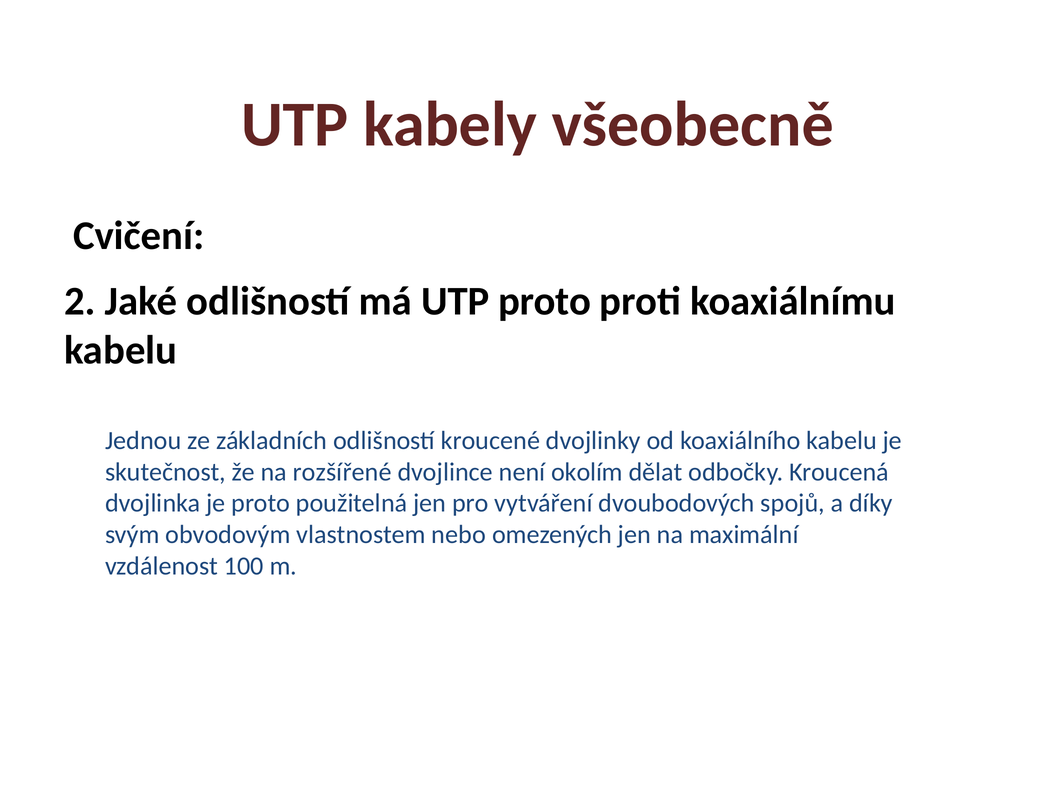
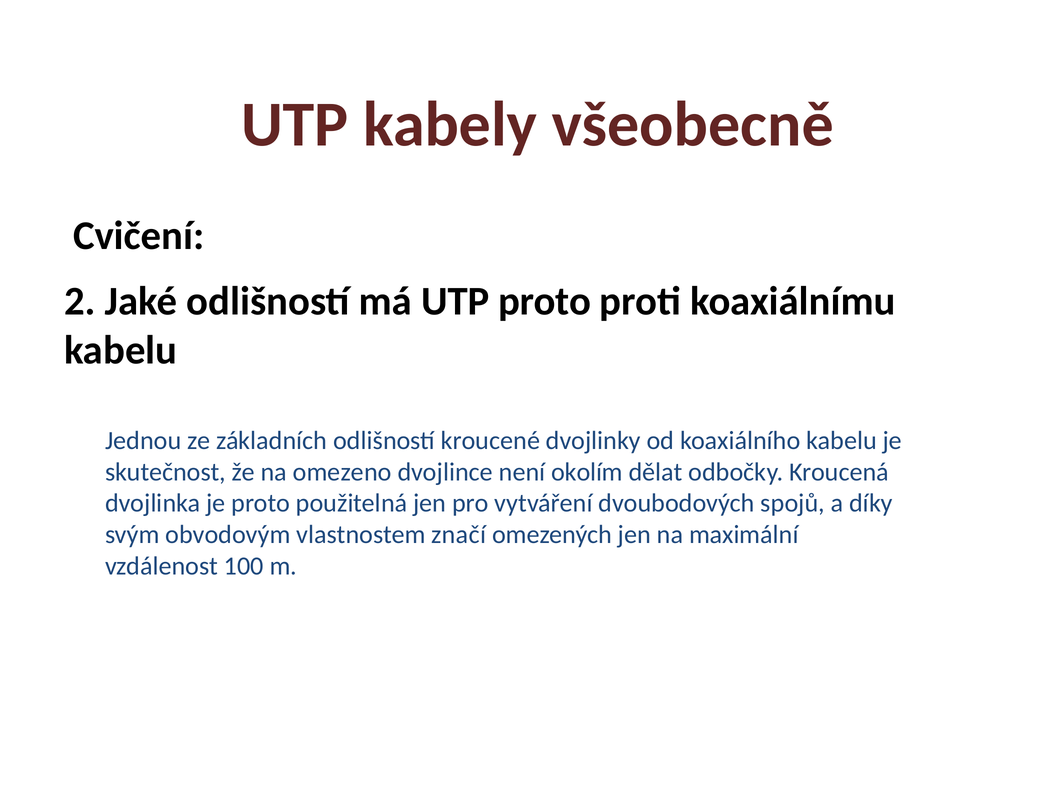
rozšířené: rozšířené -> omezeno
nebo: nebo -> značí
